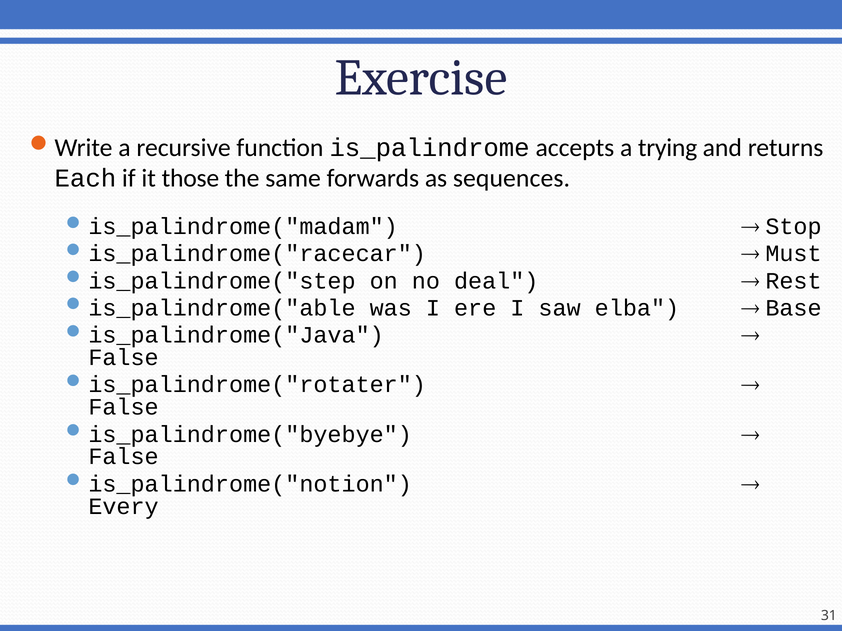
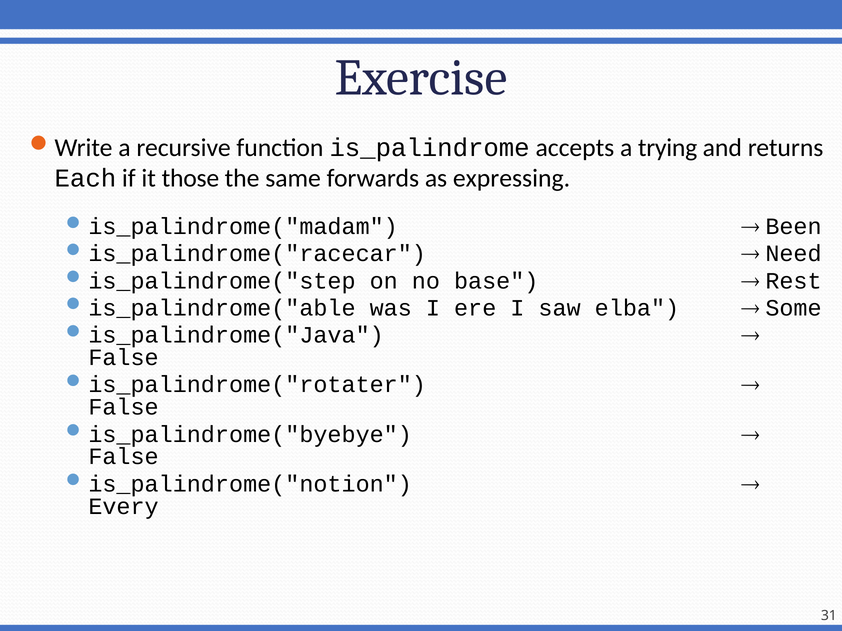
sequences: sequences -> expressing
Stop: Stop -> Been
Must: Must -> Need
deal: deal -> base
Base: Base -> Some
